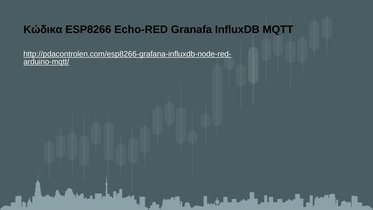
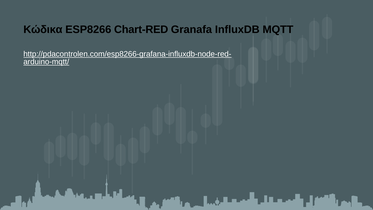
Echo-RED: Echo-RED -> Chart-RED
